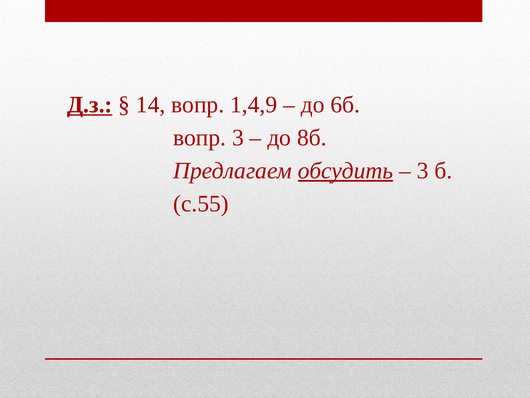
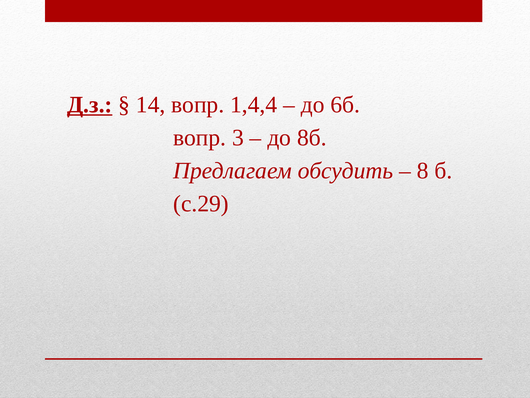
1,4,9: 1,4,9 -> 1,4,4
обсудить underline: present -> none
3 at (423, 171): 3 -> 8
с.55: с.55 -> с.29
